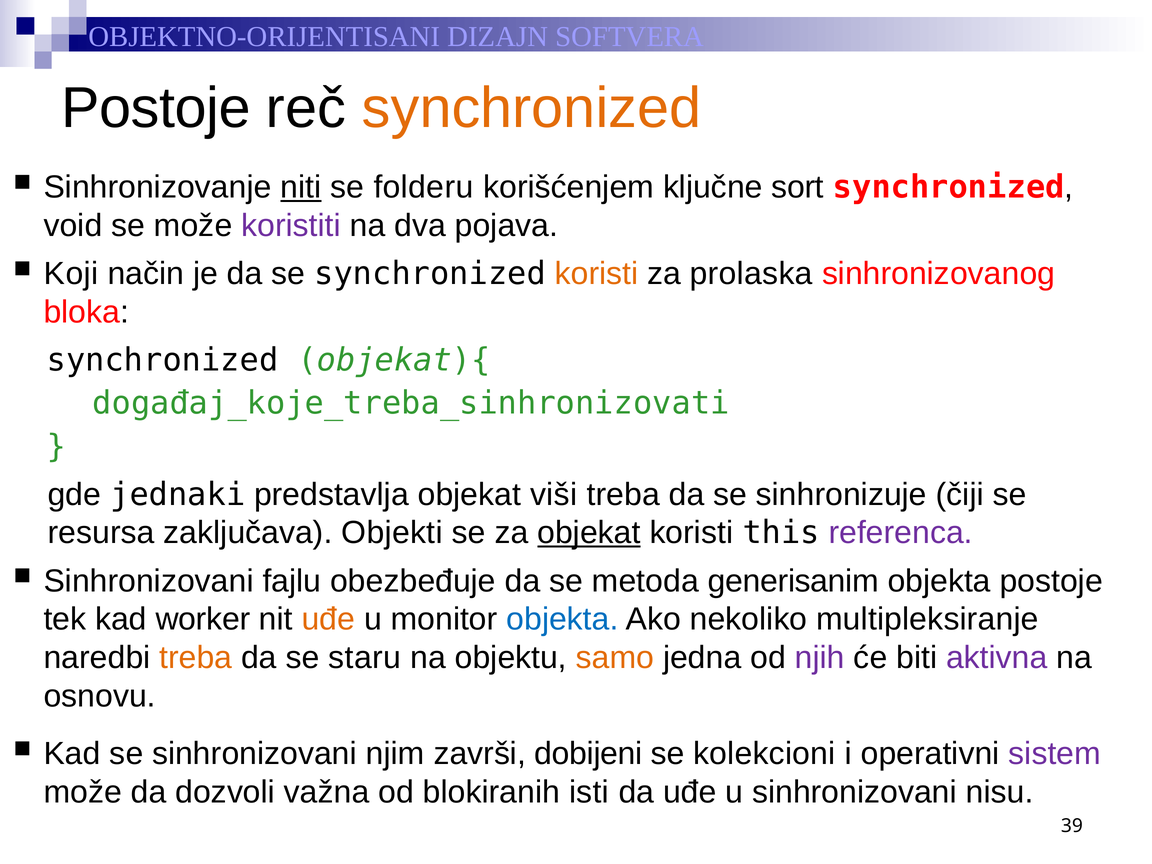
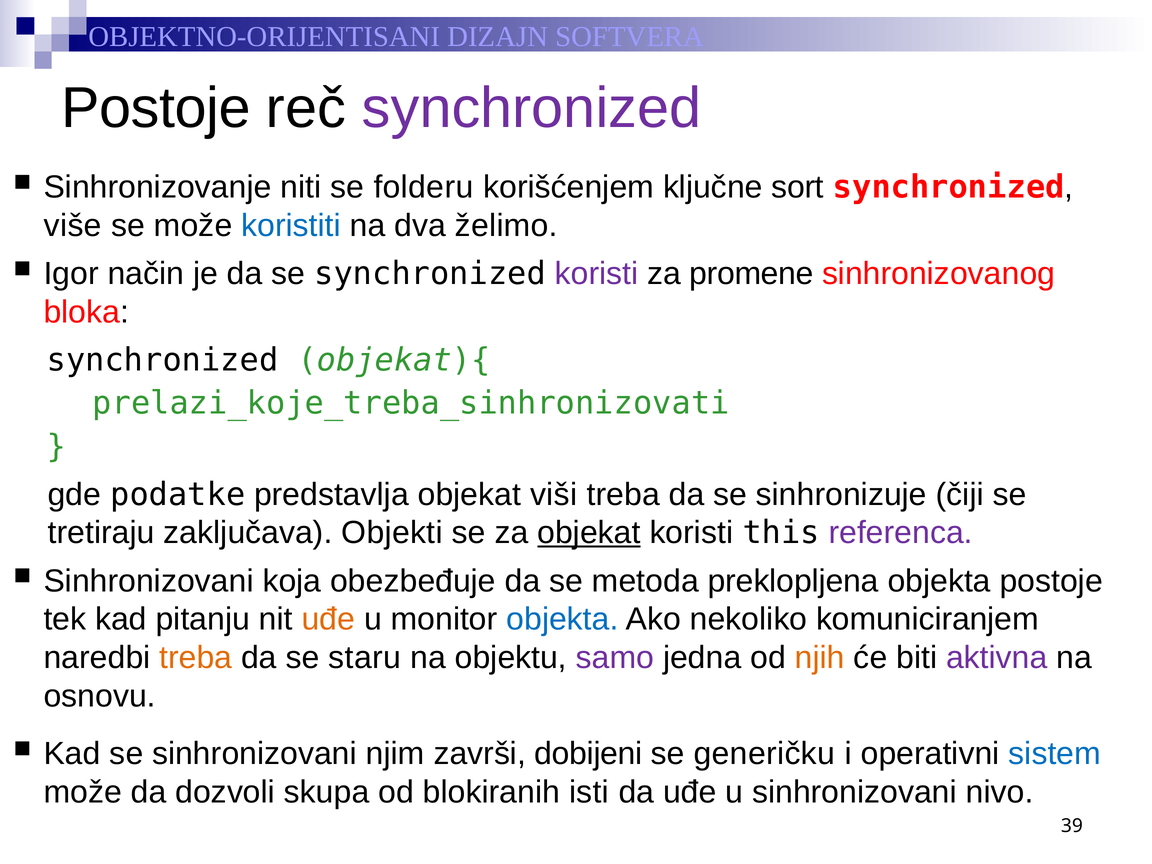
synchronized at (532, 108) colour: orange -> purple
niti underline: present -> none
void: void -> više
koristiti colour: purple -> blue
pojava: pojava -> želimo
Koji: Koji -> Igor
koristi at (597, 274) colour: orange -> purple
prolaska: prolaska -> promene
događaj_koje_treba_sinhronizovati: događaj_koje_treba_sinhronizovati -> prelazi_koje_treba_sinhronizovati
jednaki: jednaki -> podatke
resursa: resursa -> tretiraju
fajlu: fajlu -> koja
generisanim: generisanim -> preklopljena
worker: worker -> pitanju
multipleksiranje: multipleksiranje -> komuniciranjem
samo colour: orange -> purple
njih colour: purple -> orange
kolekcioni: kolekcioni -> generičku
sistem colour: purple -> blue
važna: važna -> skupa
nisu: nisu -> nivo
